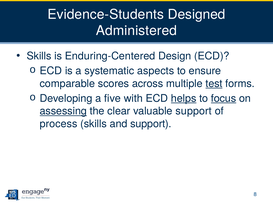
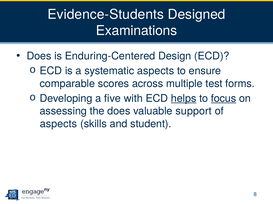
Administered: Administered -> Examinations
Skills at (39, 56): Skills -> Does
test underline: present -> none
assessing underline: present -> none
the clear: clear -> does
process at (59, 124): process -> aspects
and support: support -> student
